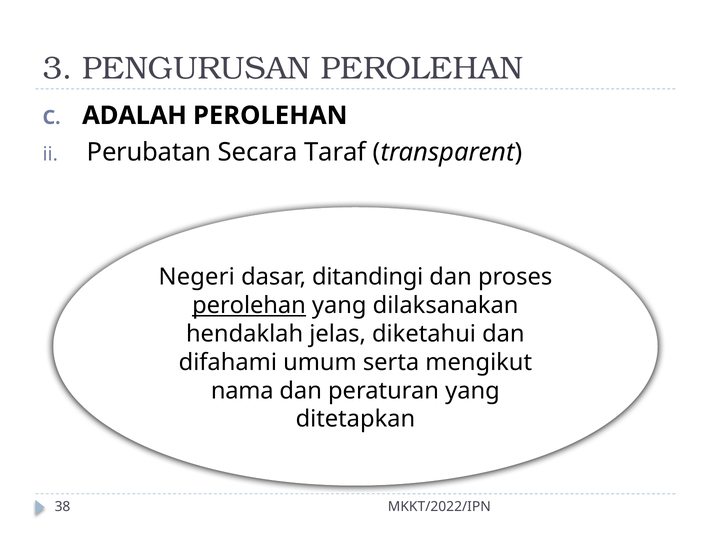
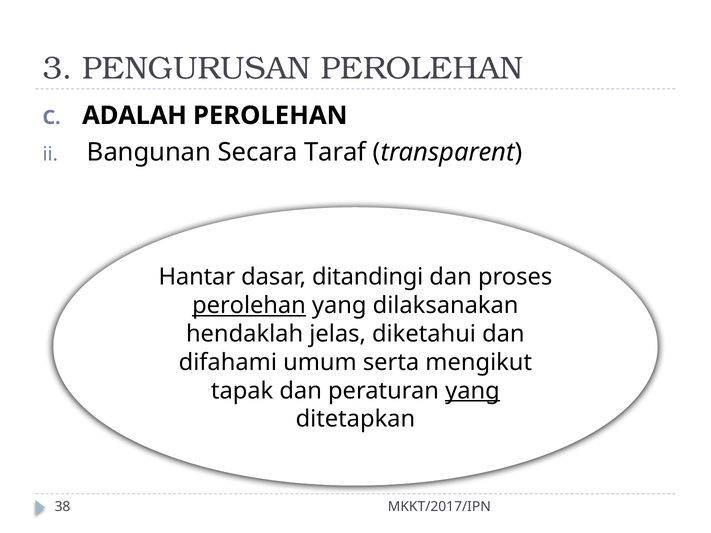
Perubatan: Perubatan -> Bangunan
Negeri: Negeri -> Hantar
nama: nama -> tapak
yang at (473, 391) underline: none -> present
MKKT/2022/IPN: MKKT/2022/IPN -> MKKT/2017/IPN
